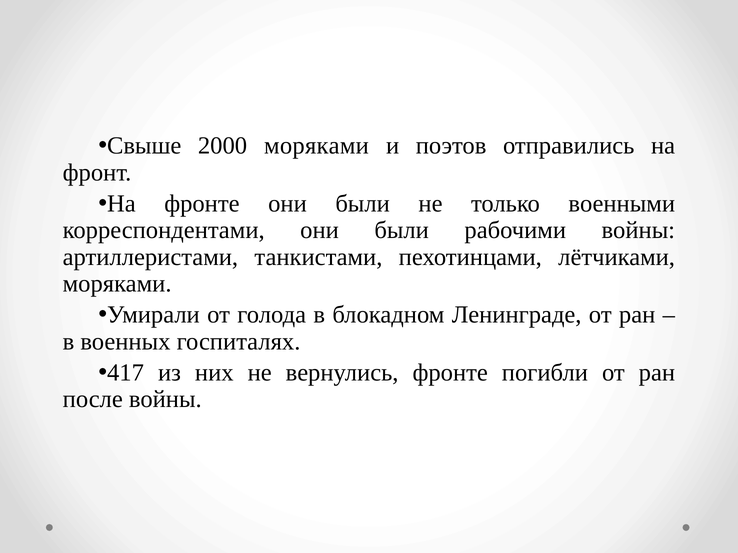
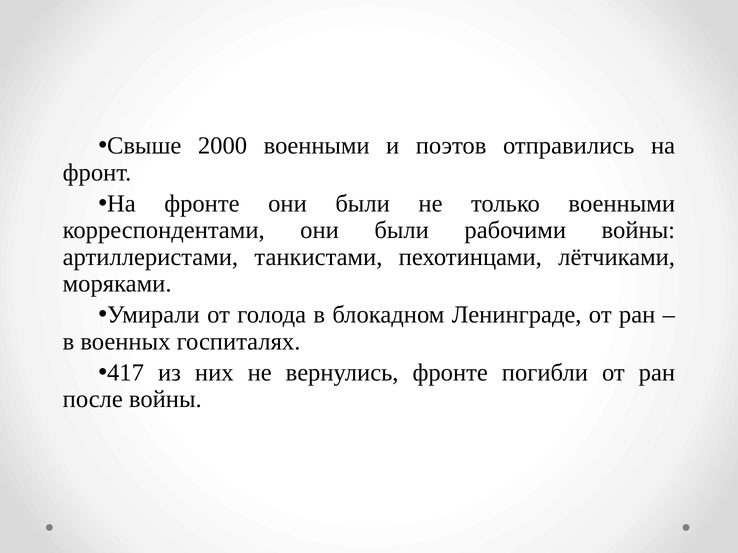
2000 моряками: моряками -> военными
